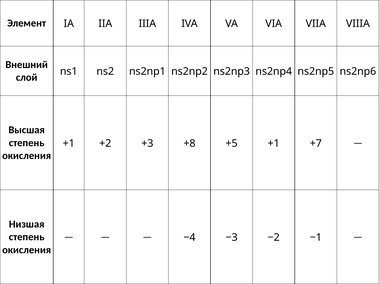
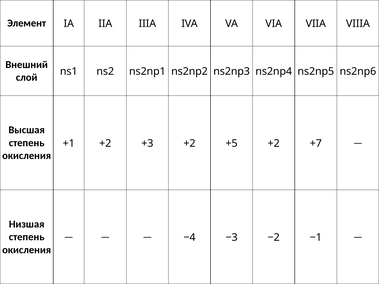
+3 +8: +8 -> +2
+5 +1: +1 -> +2
